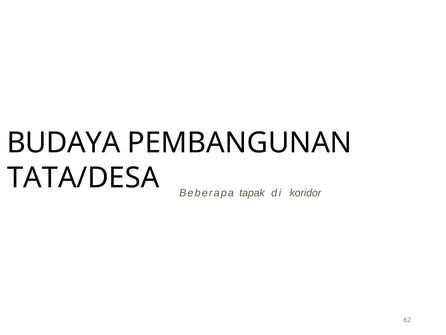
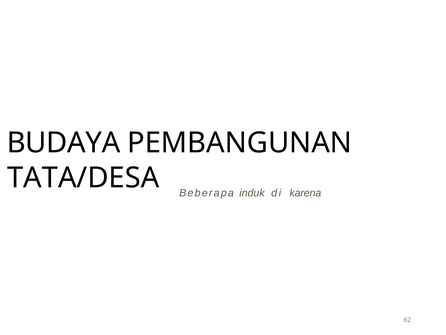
tapak: tapak -> induk
koridor: koridor -> karena
